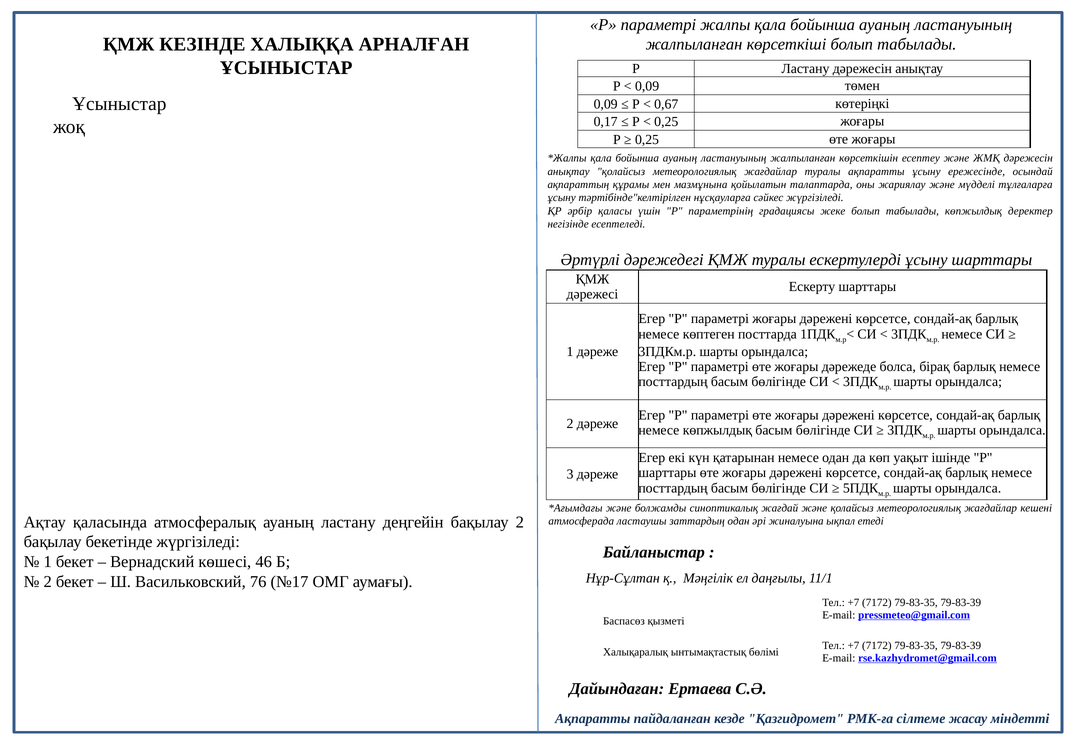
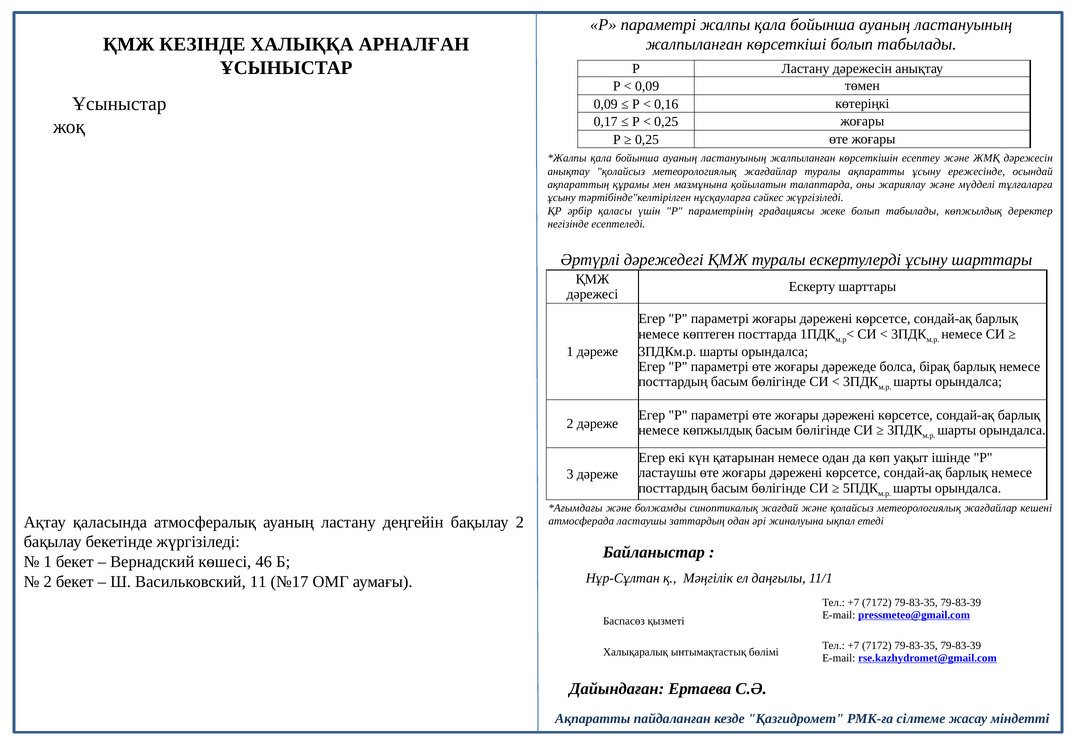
0,67: 0,67 -> 0,16
шарттары at (667, 473): шарттары -> ластаушы
76: 76 -> 11
